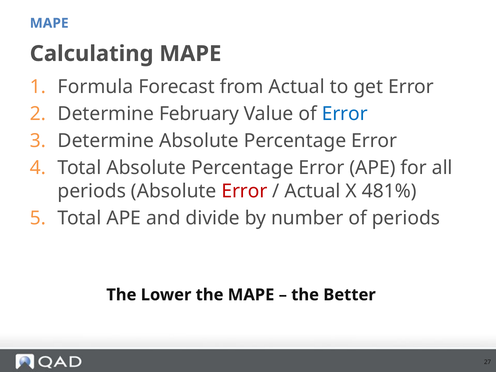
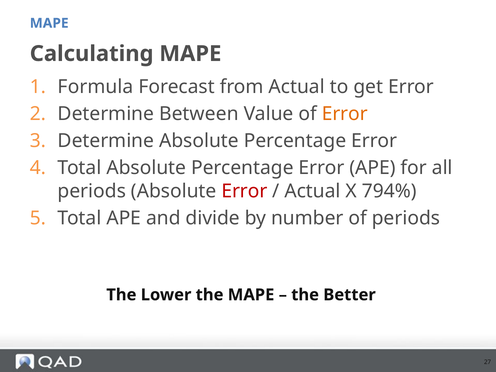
February: February -> Between
Error at (345, 114) colour: blue -> orange
481%: 481% -> 794%
